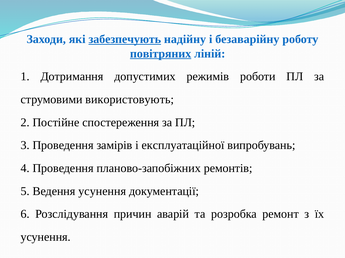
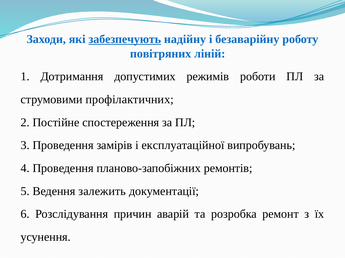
повітряних underline: present -> none
використовують: використовують -> профілактичних
Ведення усунення: усунення -> залежить
